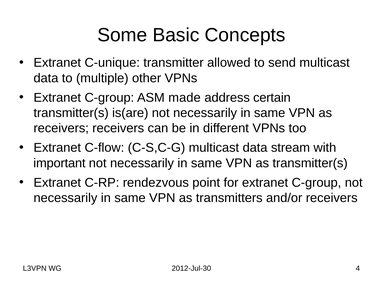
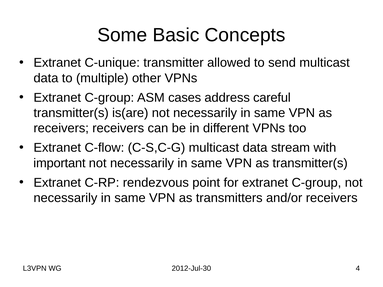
made: made -> cases
certain: certain -> careful
